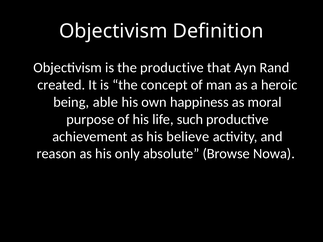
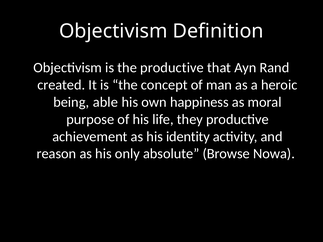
such: such -> they
believe: believe -> identity
